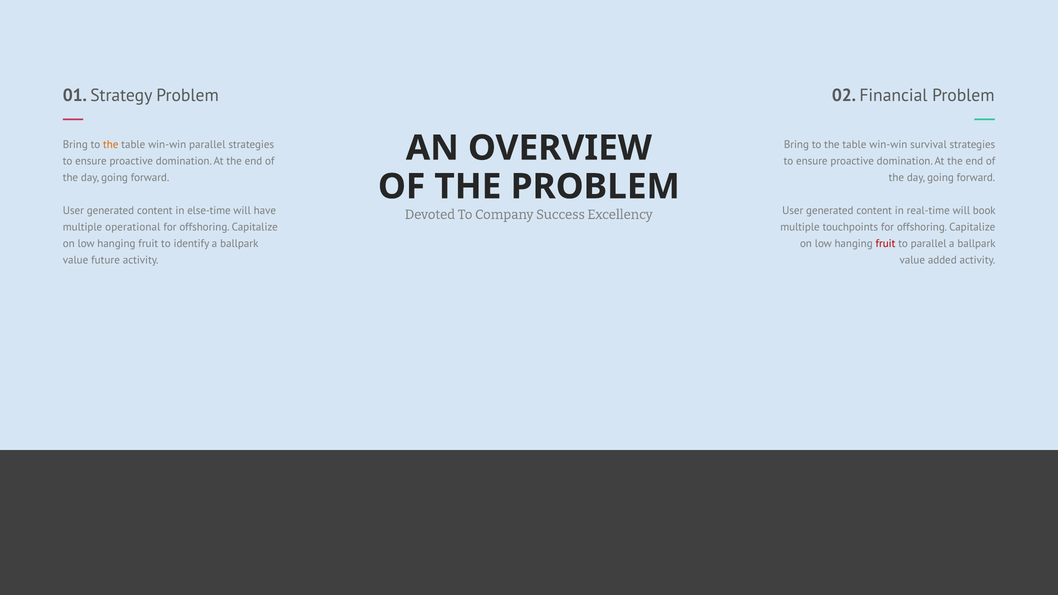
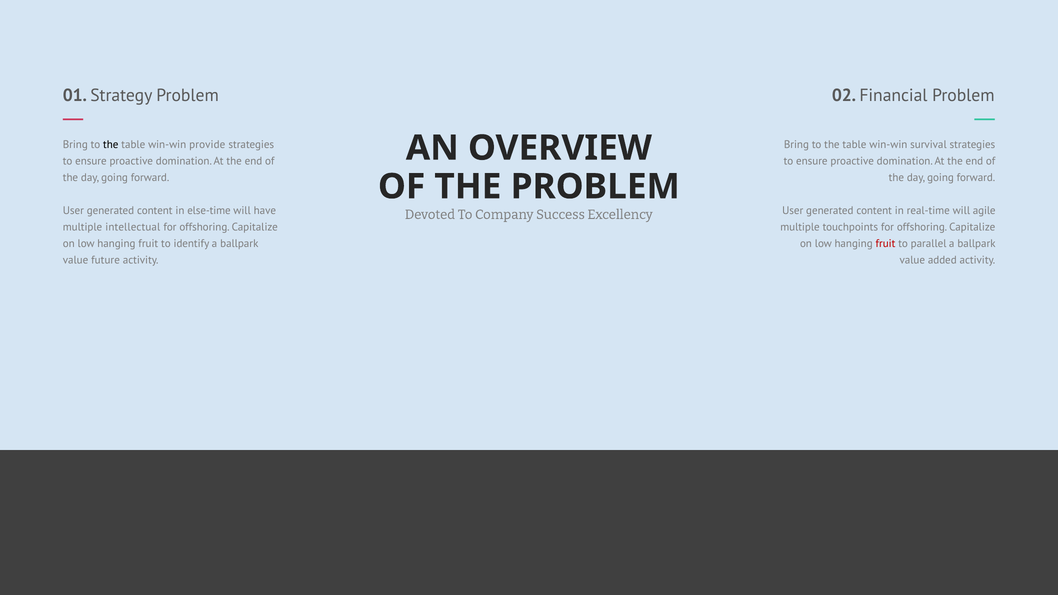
the at (111, 145) colour: orange -> black
win-win parallel: parallel -> provide
book: book -> agile
operational: operational -> intellectual
